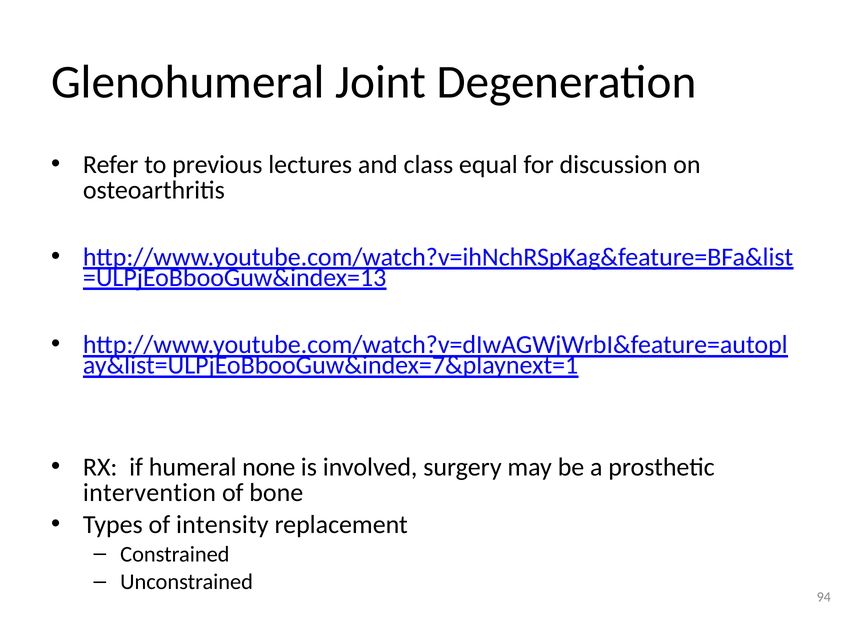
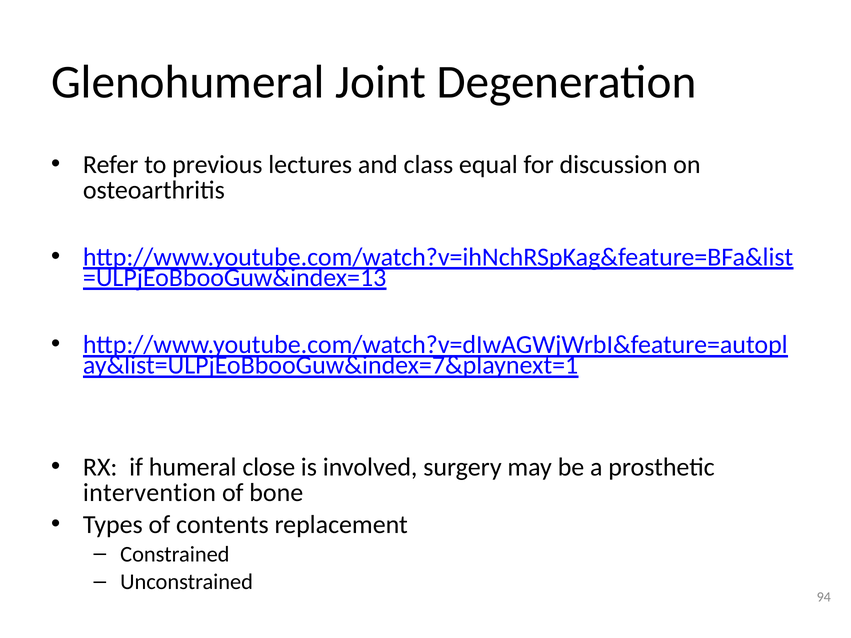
none: none -> close
intensity: intensity -> contents
